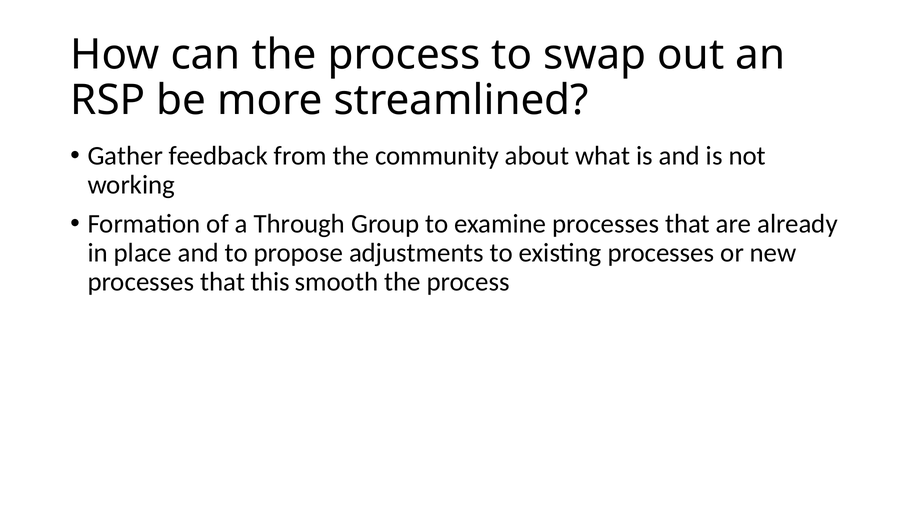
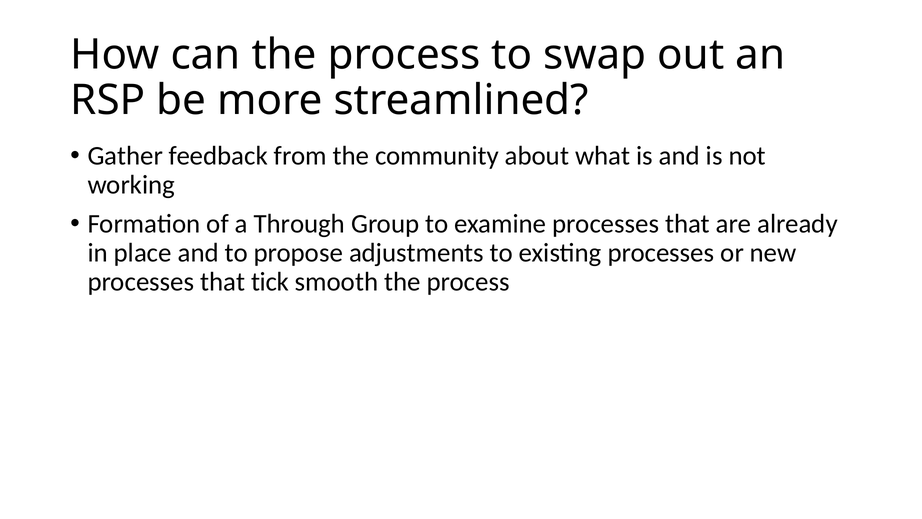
this: this -> tick
